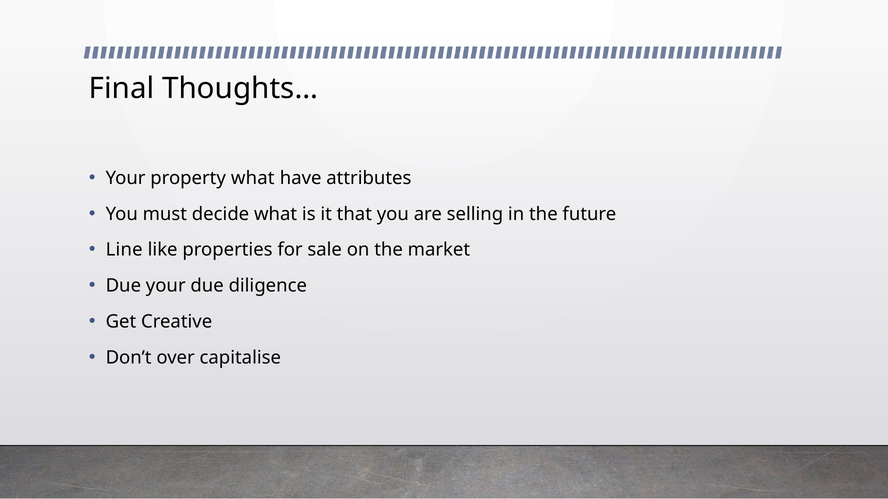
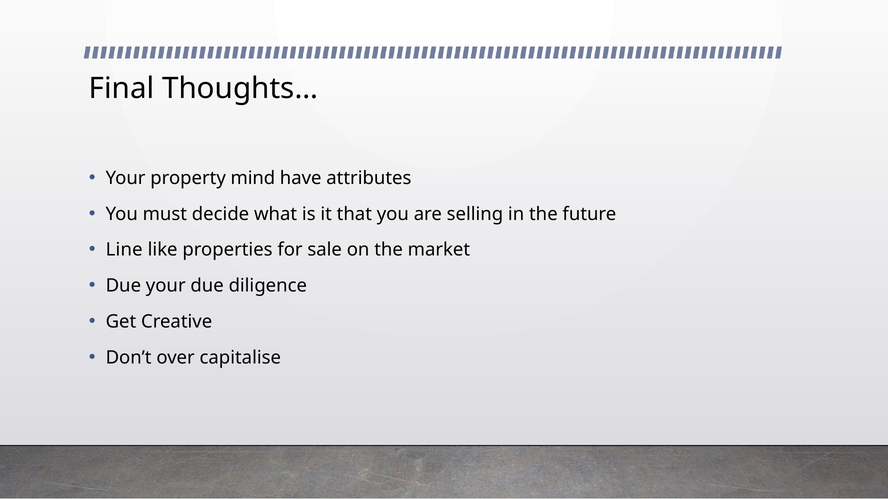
property what: what -> mind
